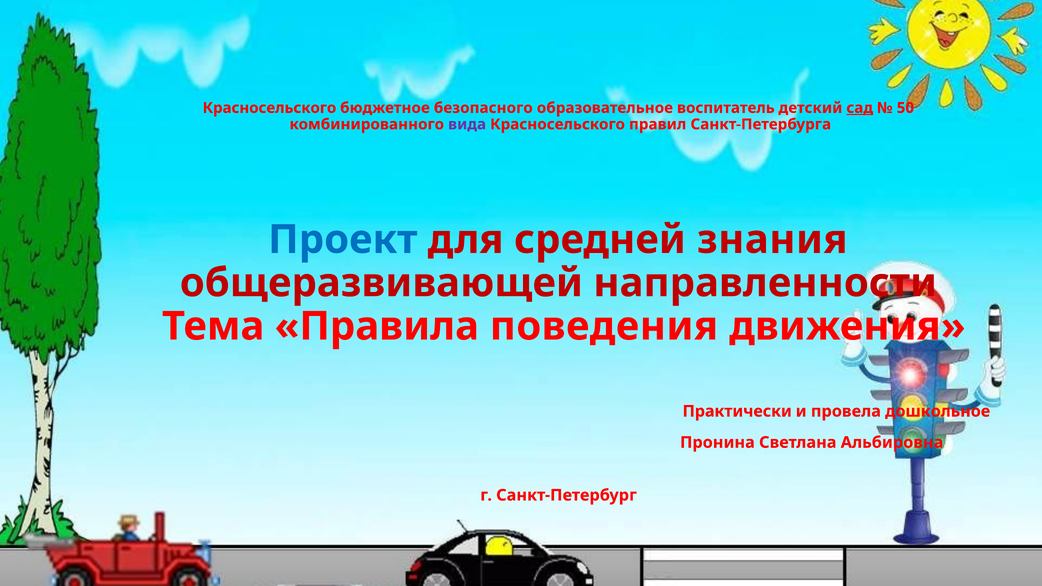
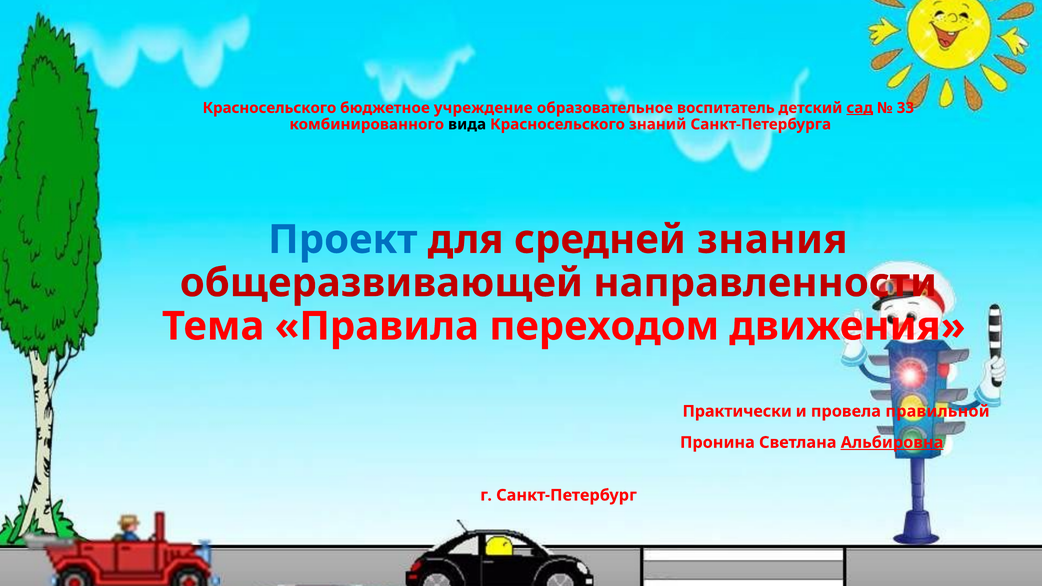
безопасного: безопасного -> учреждение
50: 50 -> 33
вида colour: purple -> black
правил: правил -> знаний
поведения: поведения -> переходом
дошкольное: дошкольное -> правильной
Альбировна underline: none -> present
